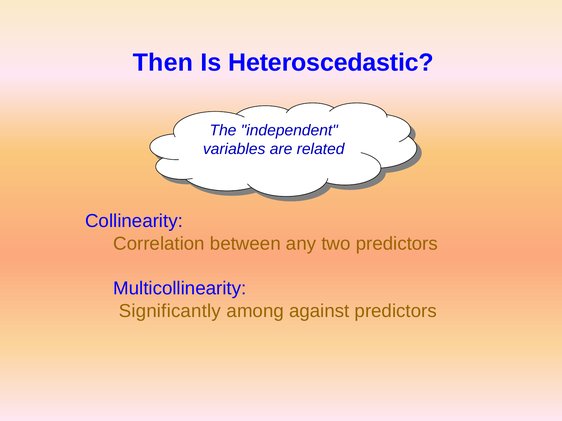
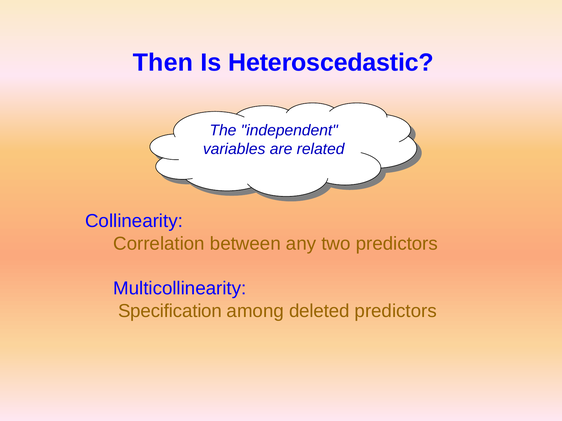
Significantly: Significantly -> Specification
against: against -> deleted
